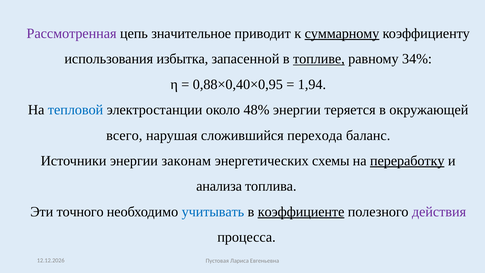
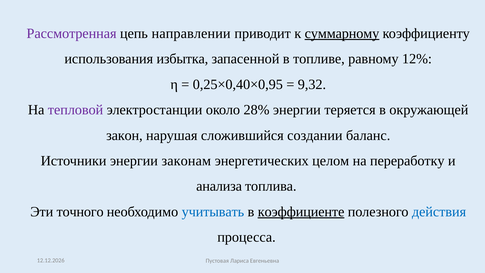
значительное: значительное -> направлении
топливе underline: present -> none
34%: 34% -> 12%
0,88×0,40×0,95: 0,88×0,40×0,95 -> 0,25×0,40×0,95
1,94: 1,94 -> 9,32
тепловой colour: blue -> purple
48%: 48% -> 28%
всего: всего -> закон
перехода: перехода -> создании
схемы: схемы -> целом
переработку underline: present -> none
действия colour: purple -> blue
